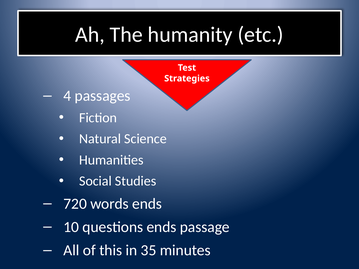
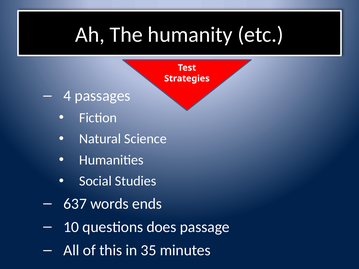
720: 720 -> 637
questions ends: ends -> does
